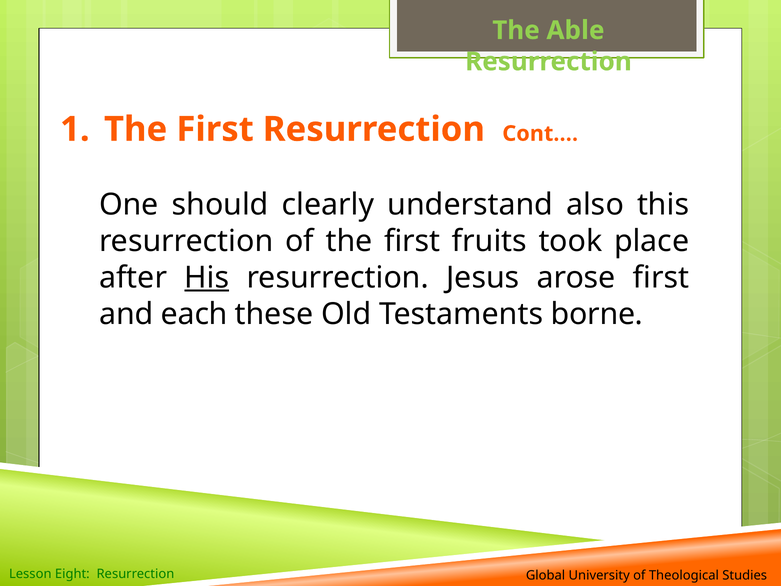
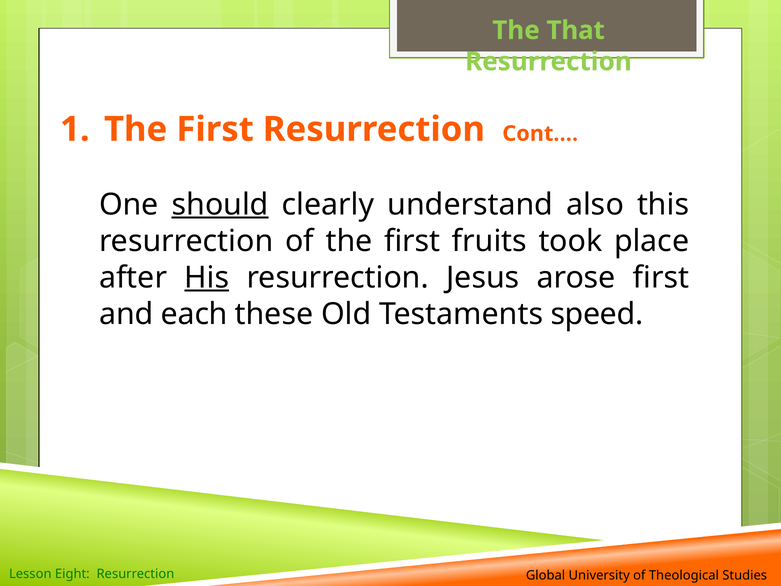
Able: Able -> That
should underline: none -> present
borne: borne -> speed
